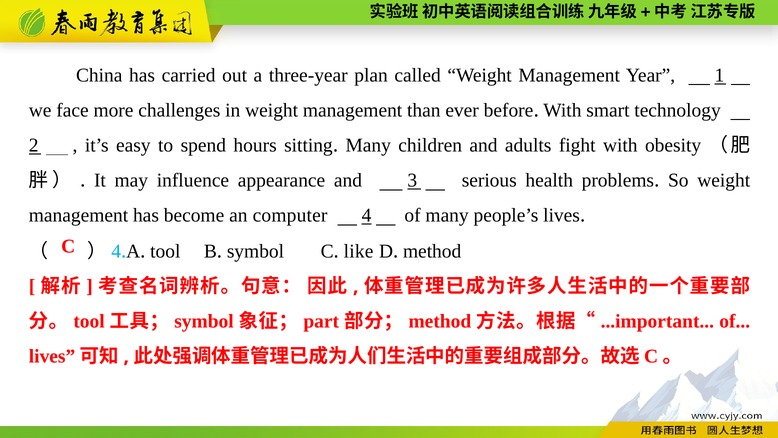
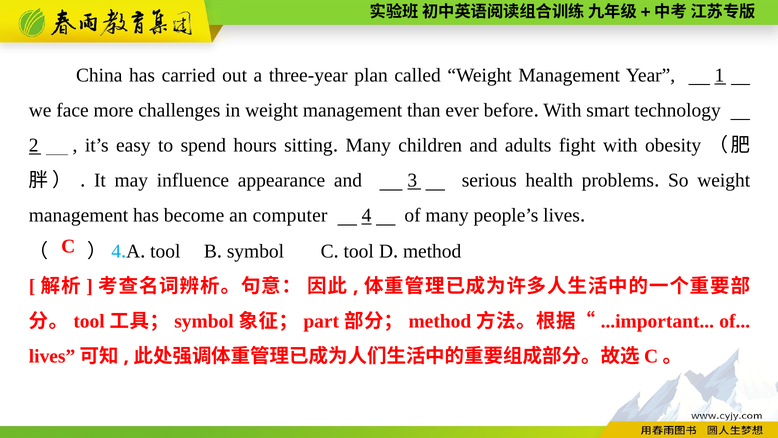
like at (359, 251): like -> tool
